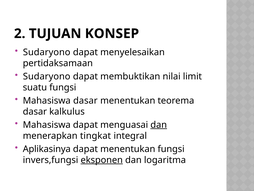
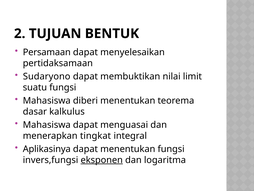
KONSEP: KONSEP -> BENTUK
Sudaryono at (47, 52): Sudaryono -> Persamaan
Mahasiswa dasar: dasar -> diberi
dan at (159, 124) underline: present -> none
